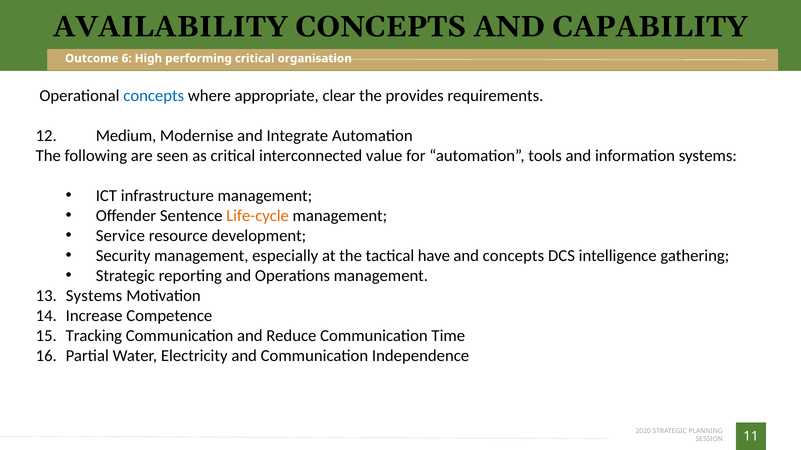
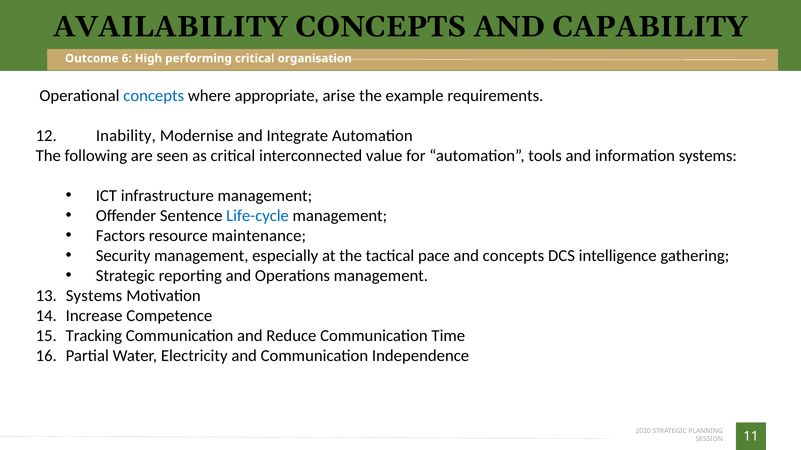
clear: clear -> arise
provides: provides -> example
Medium: Medium -> Inability
Life-cycle colour: orange -> blue
Service: Service -> Factors
development: development -> maintenance
have: have -> pace
